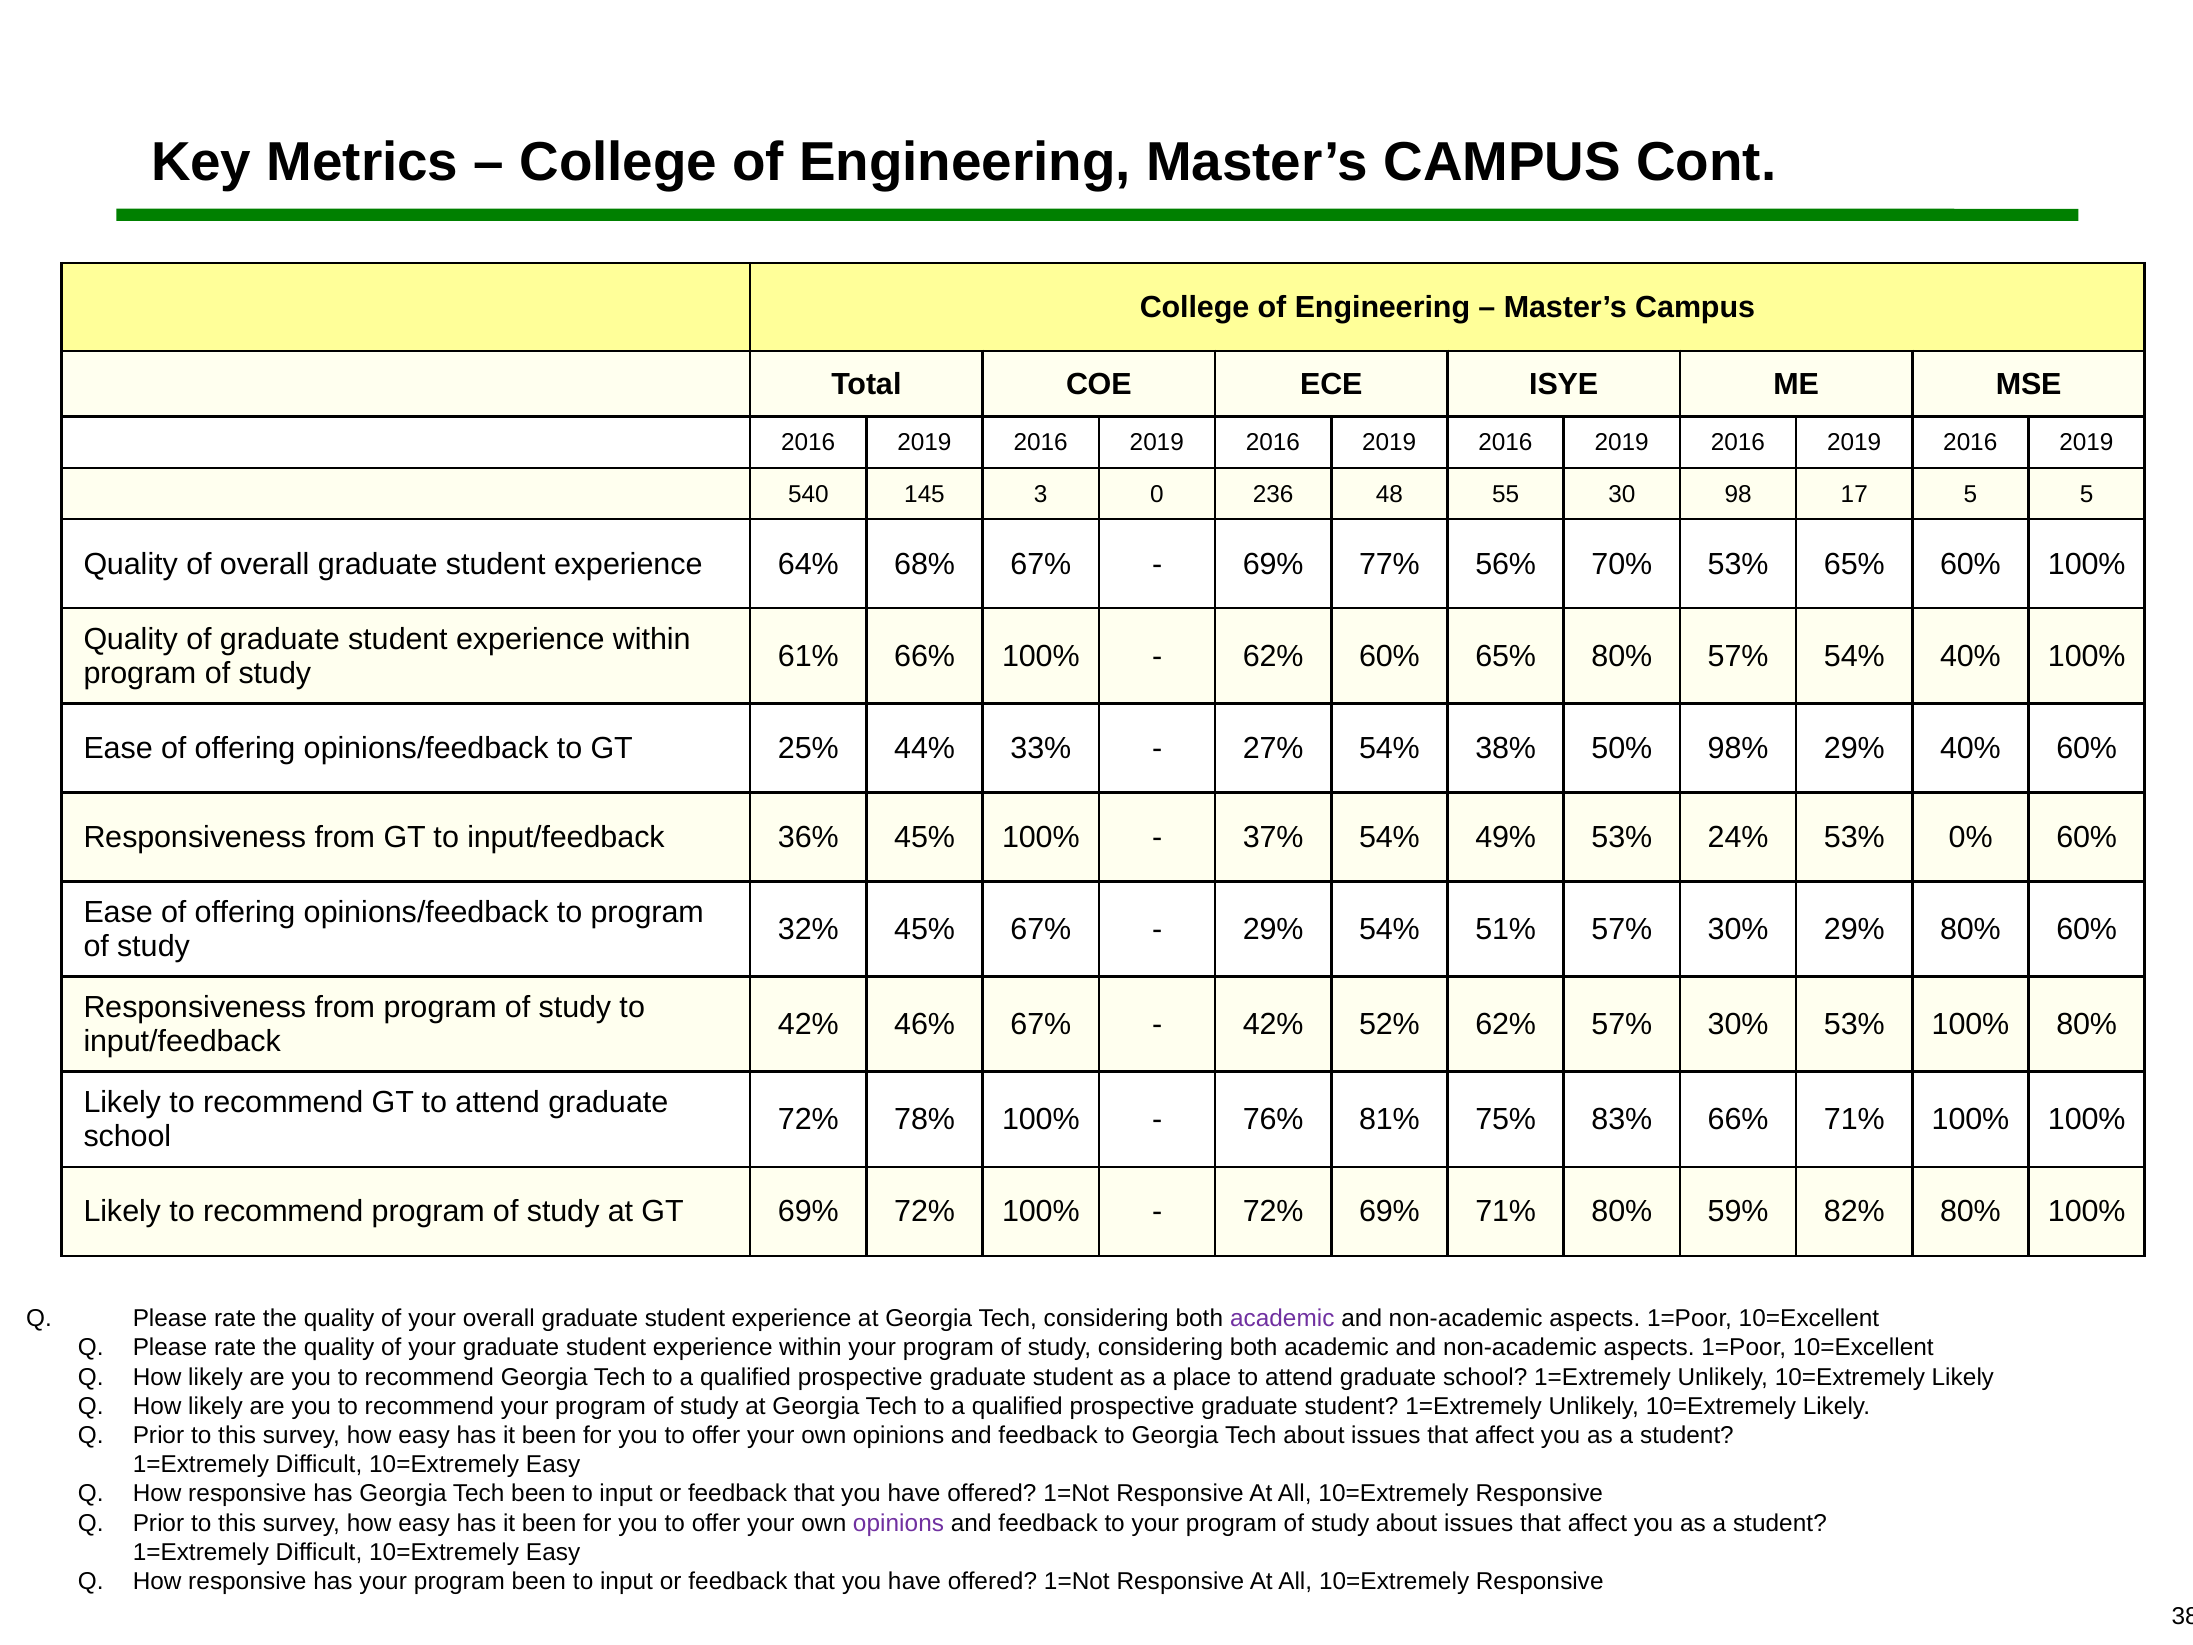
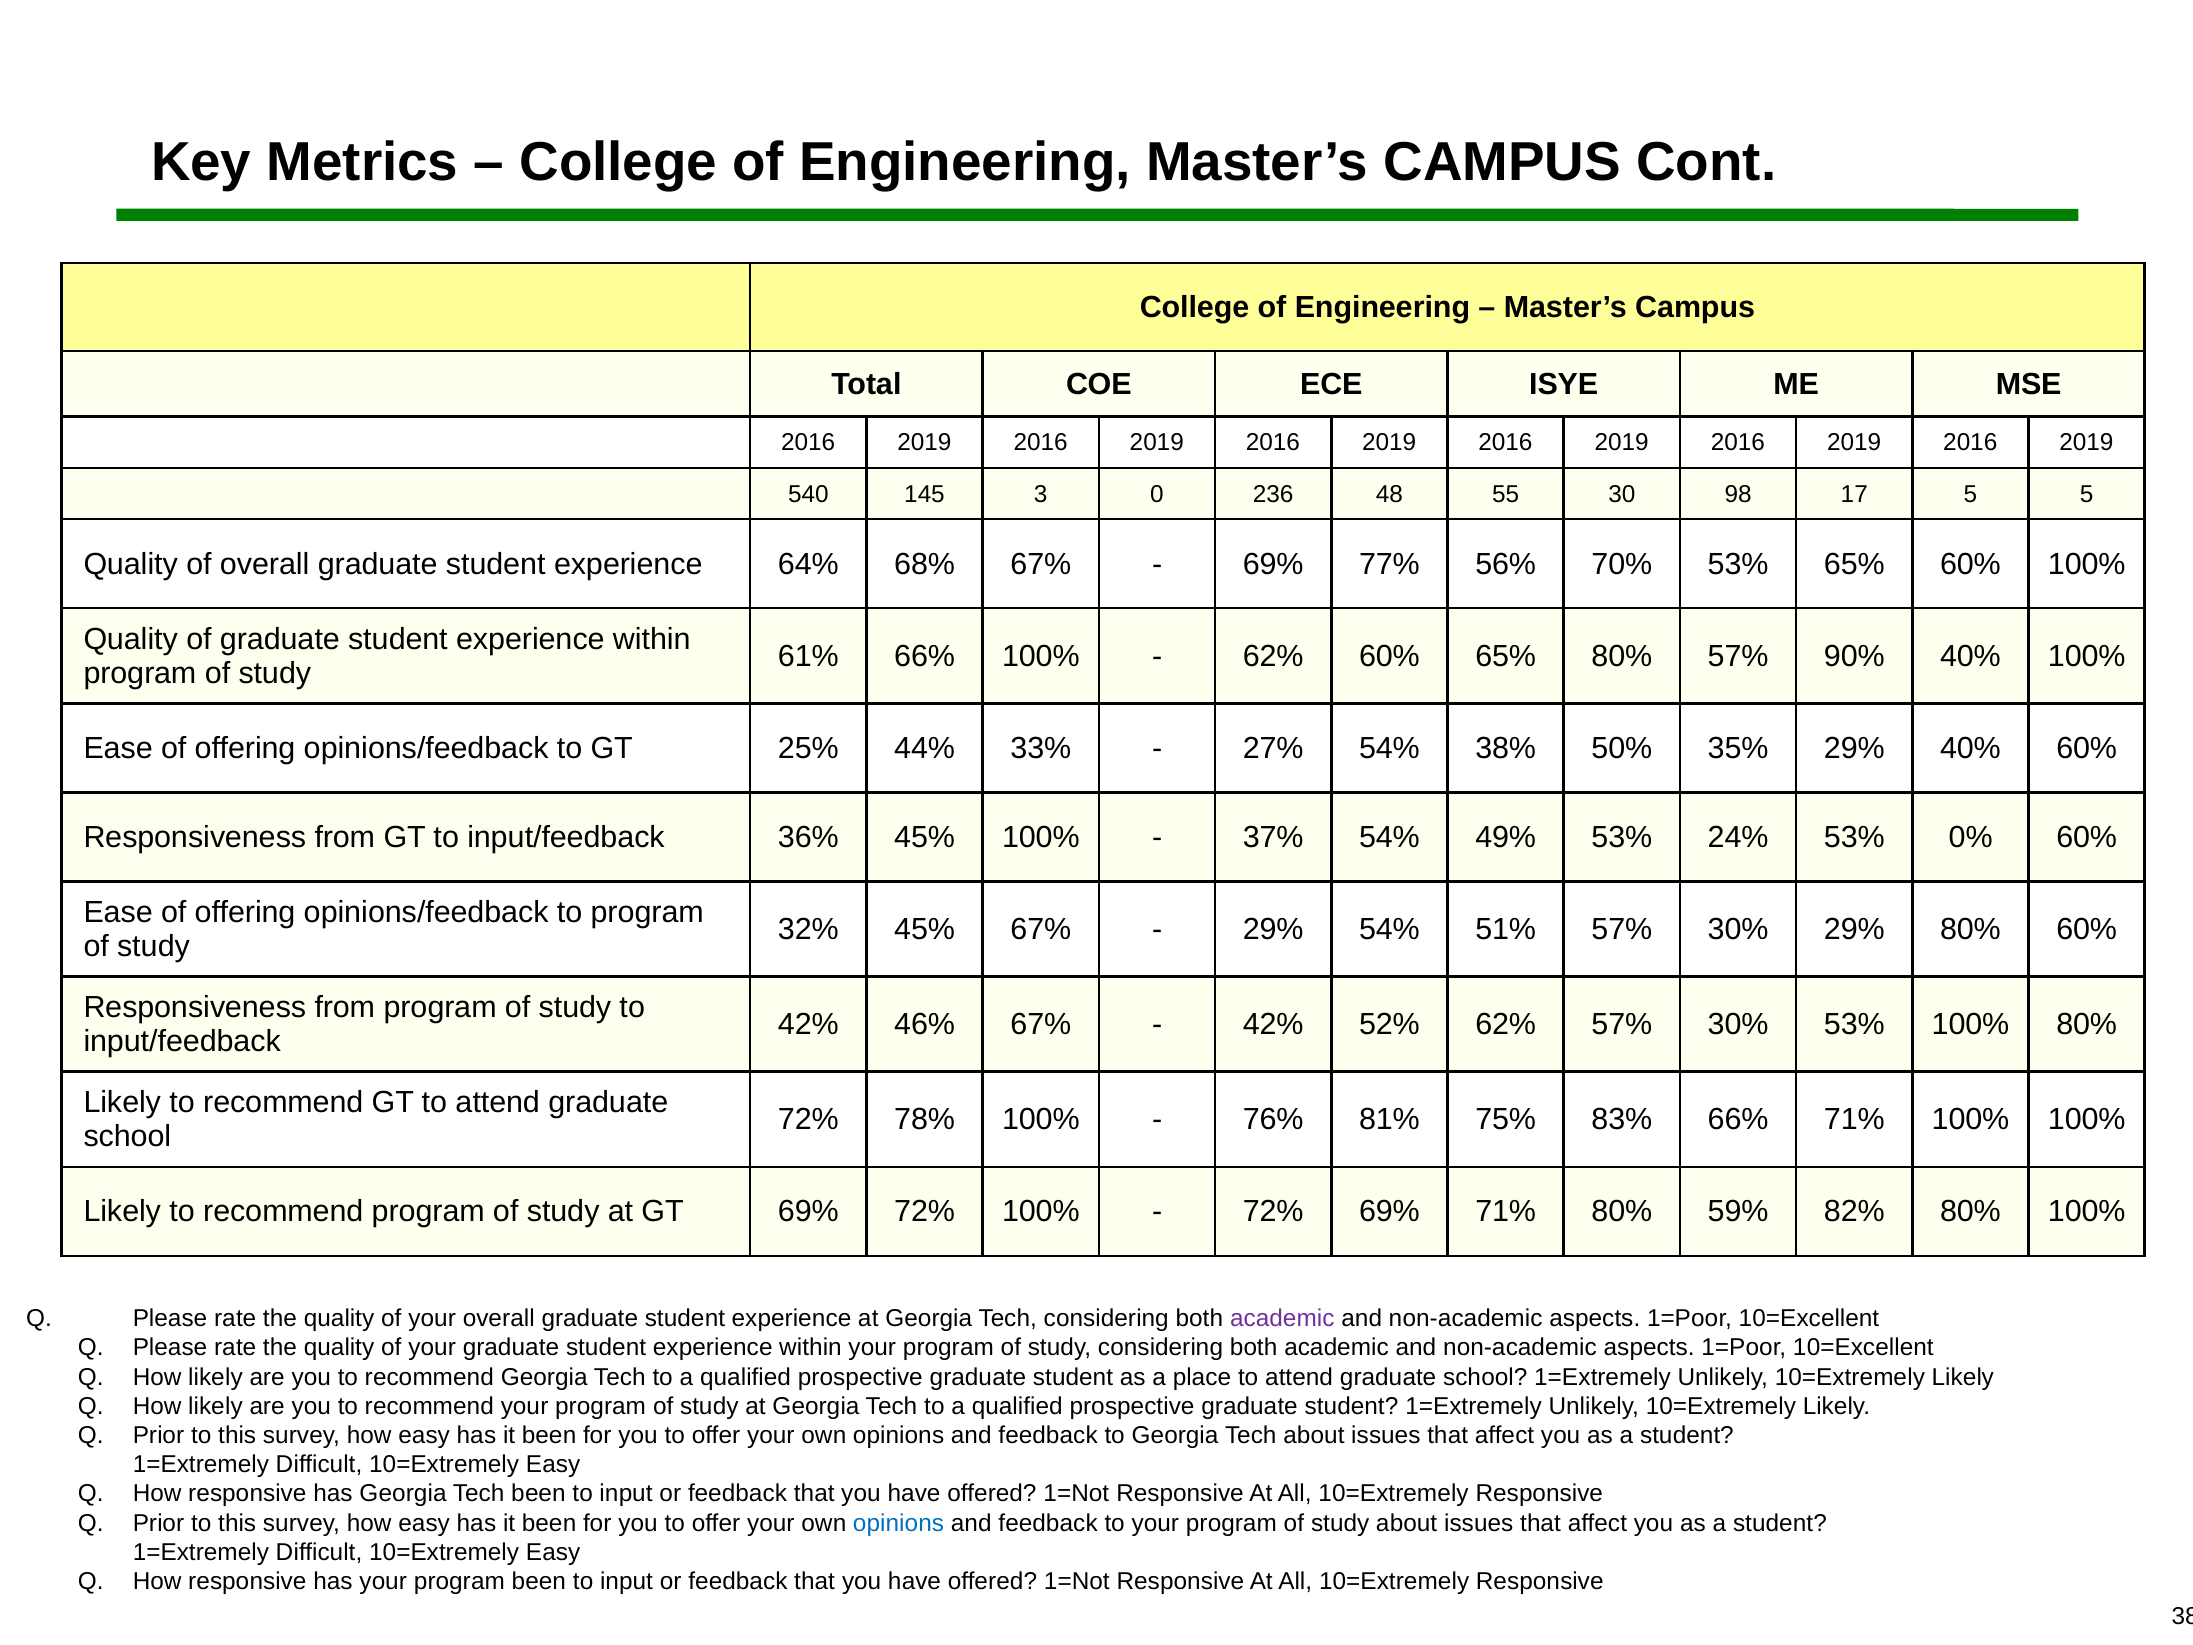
57% 54%: 54% -> 90%
98%: 98% -> 35%
opinions at (898, 1523) colour: purple -> blue
